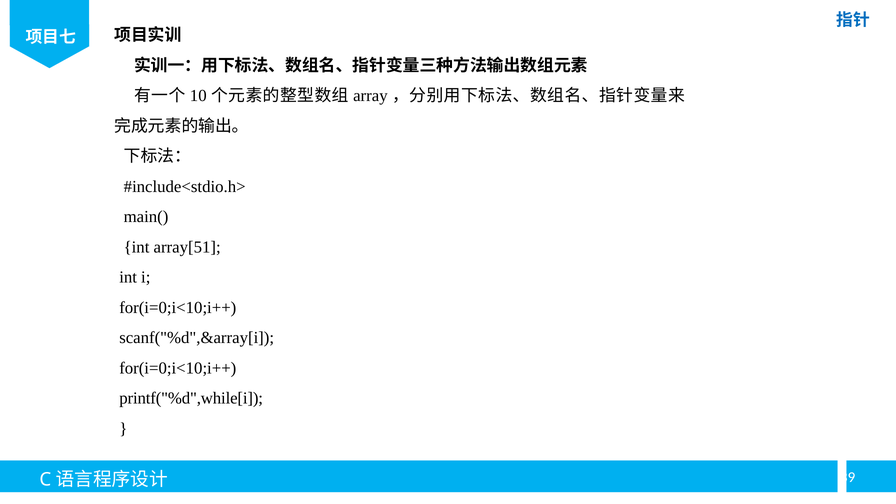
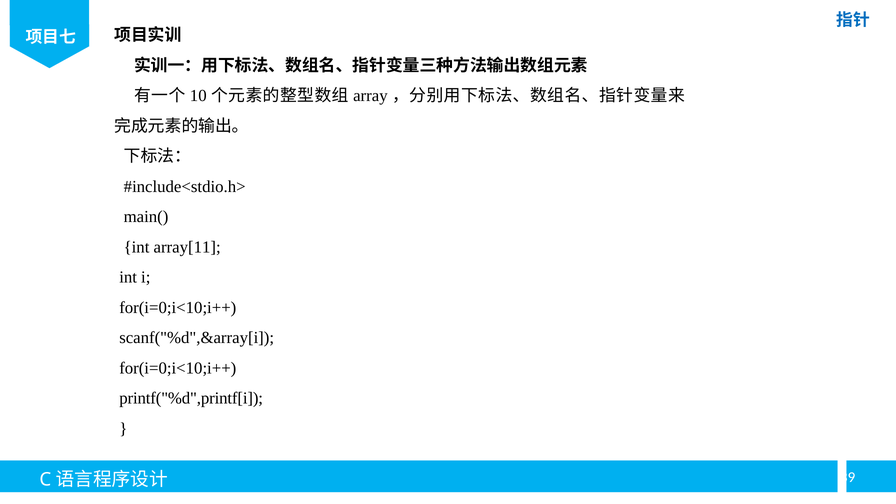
array[51: array[51 -> array[11
printf("%d",while[i: printf("%d",while[i -> printf("%d",printf[i
